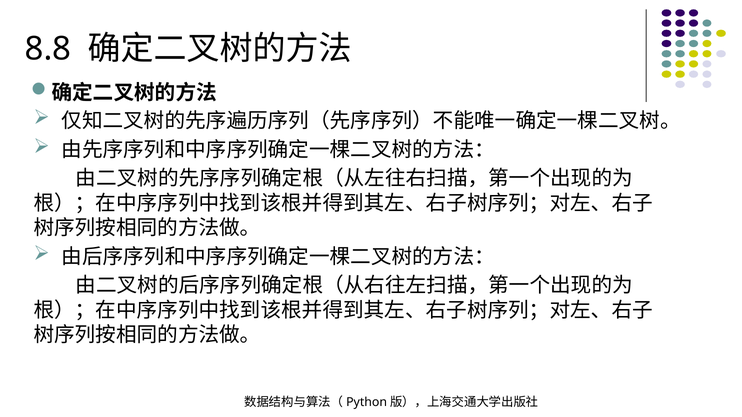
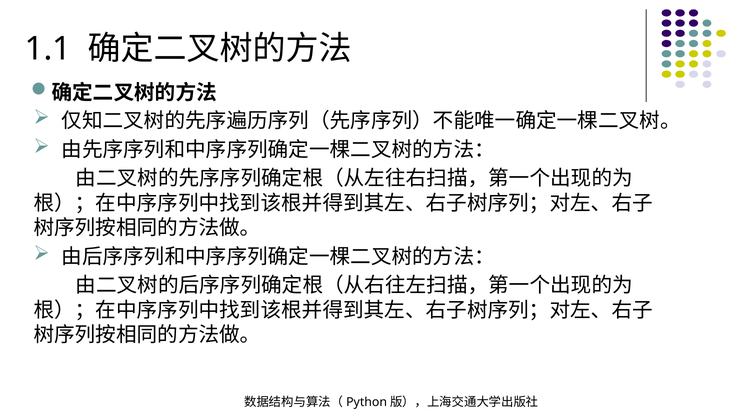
8.8: 8.8 -> 1.1
